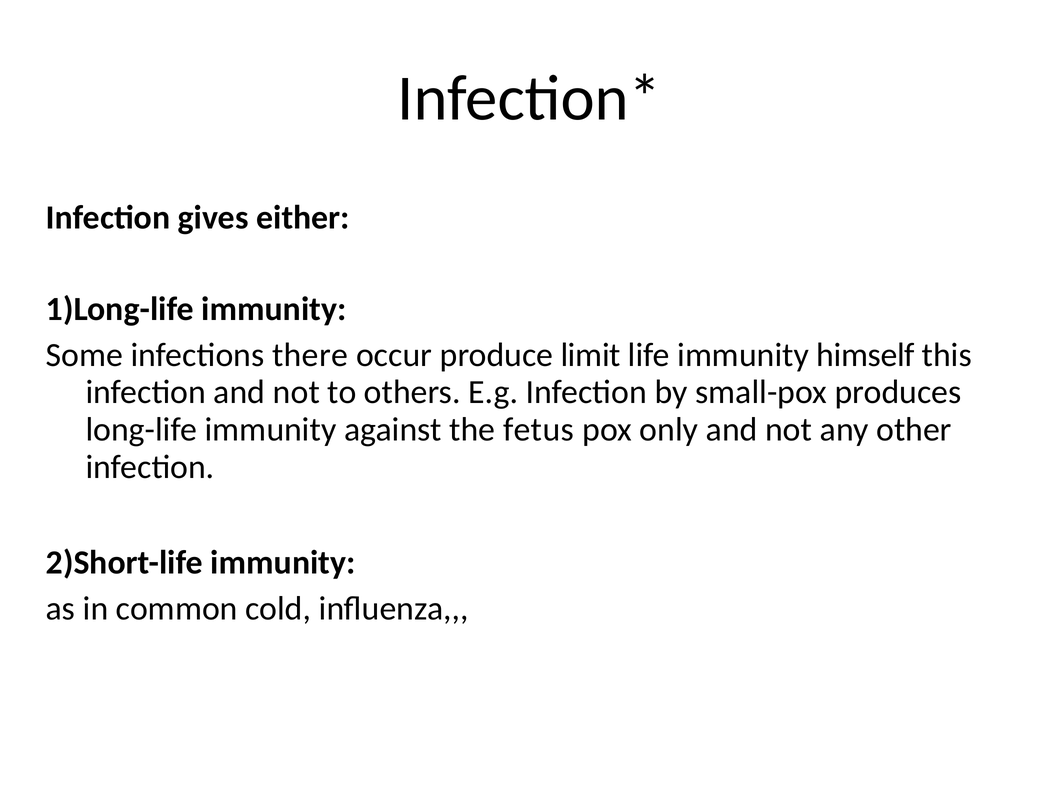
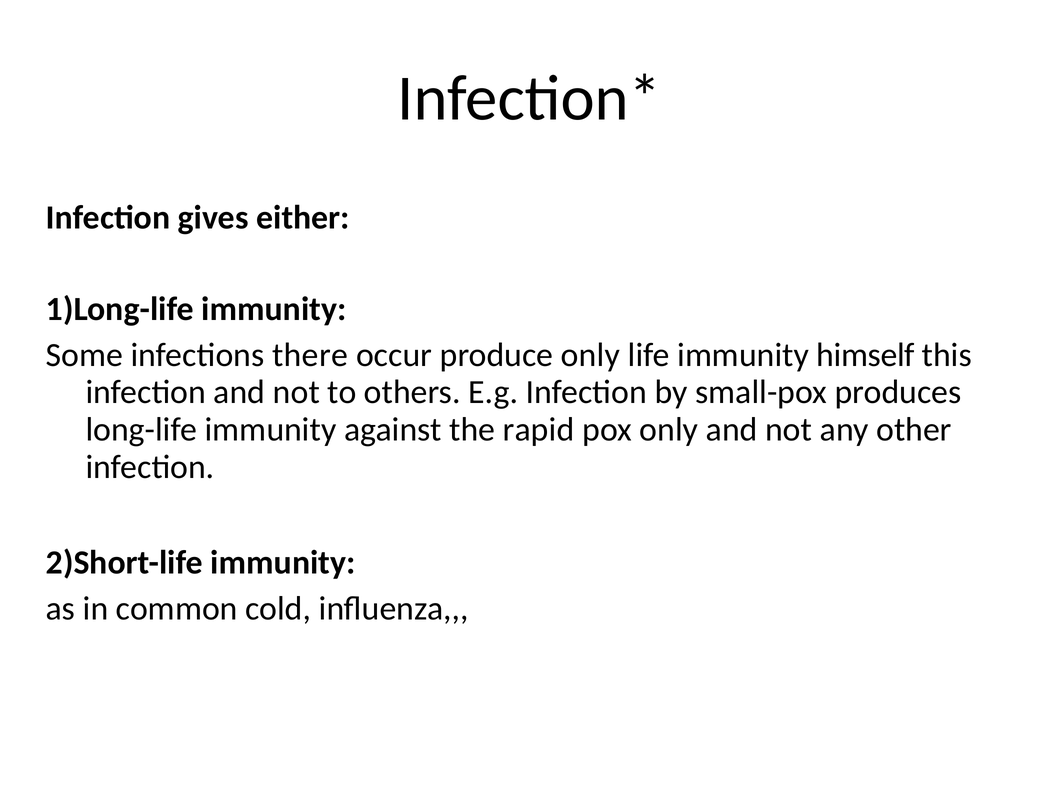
produce limit: limit -> only
fetus: fetus -> rapid
